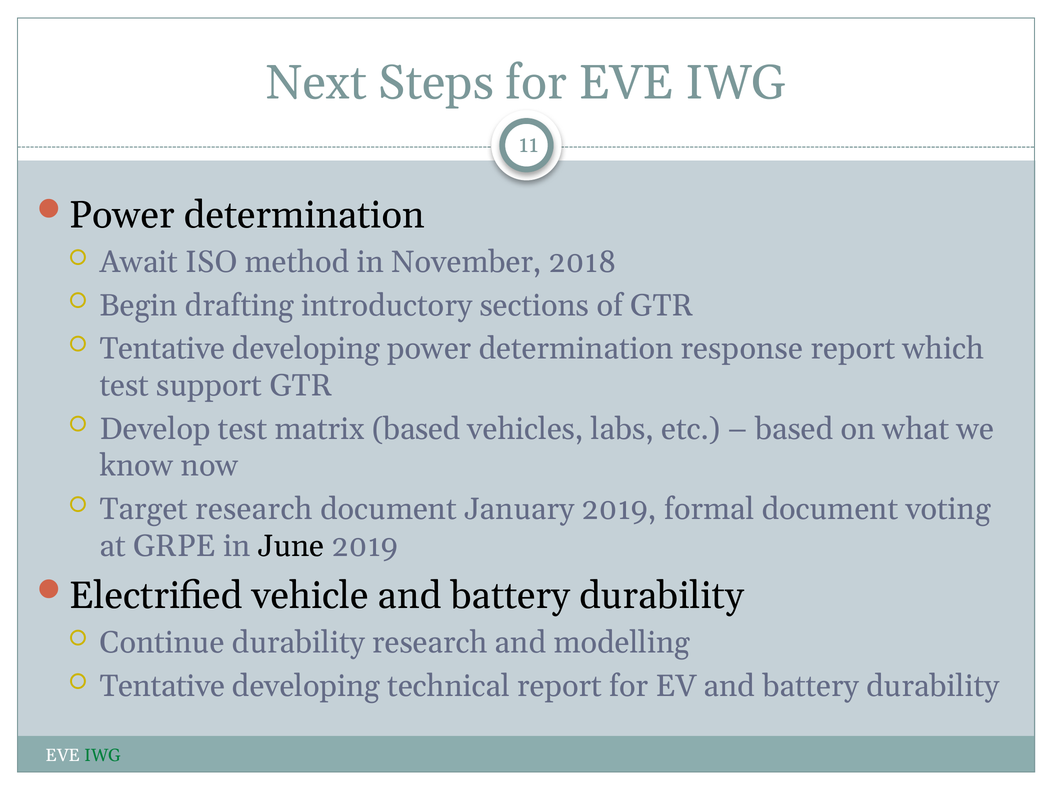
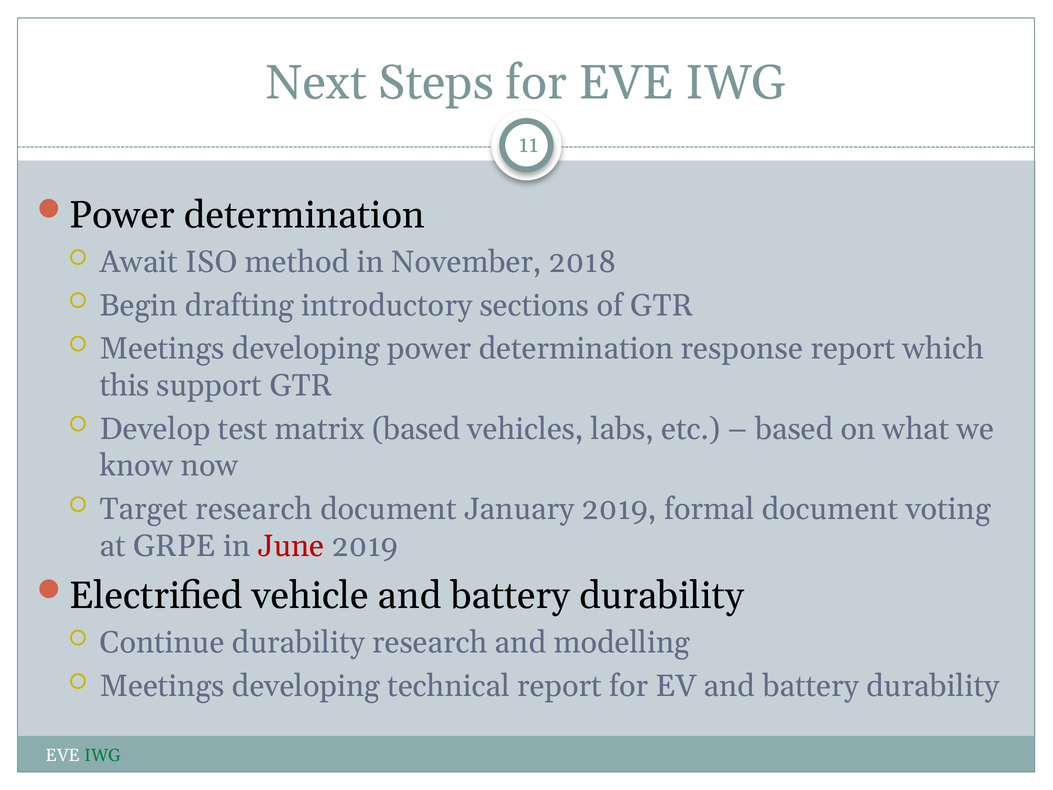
Tentative at (162, 349): Tentative -> Meetings
test at (124, 385): test -> this
June colour: black -> red
Tentative at (162, 686): Tentative -> Meetings
